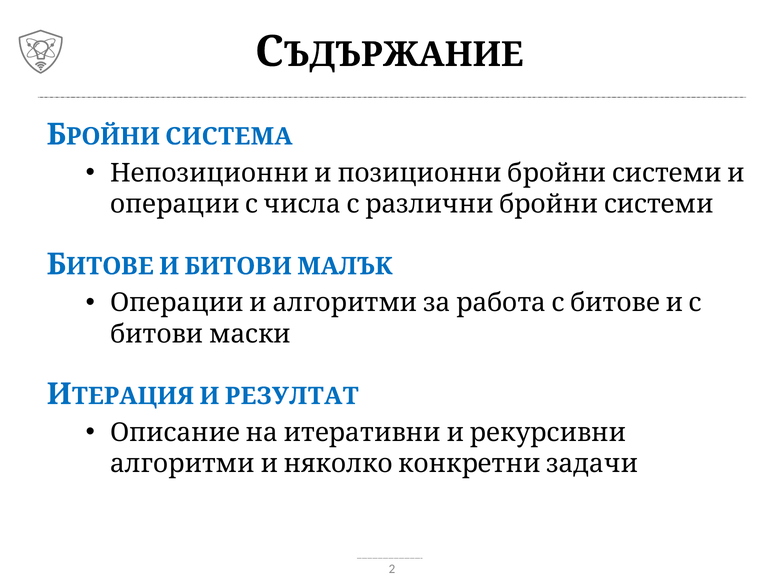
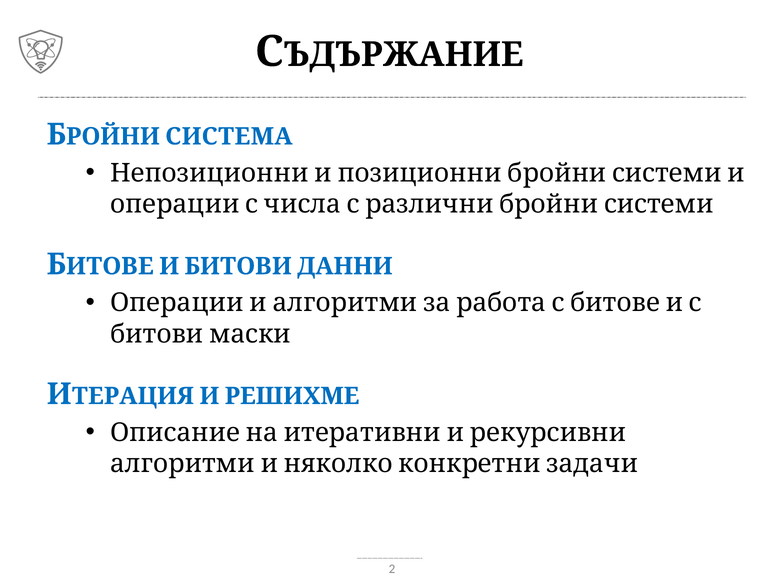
МАЛЪК: МАЛЪК -> ДАННИ
РЕЗУЛТАТ: РЕЗУЛТАТ -> РЕШИХМЕ
